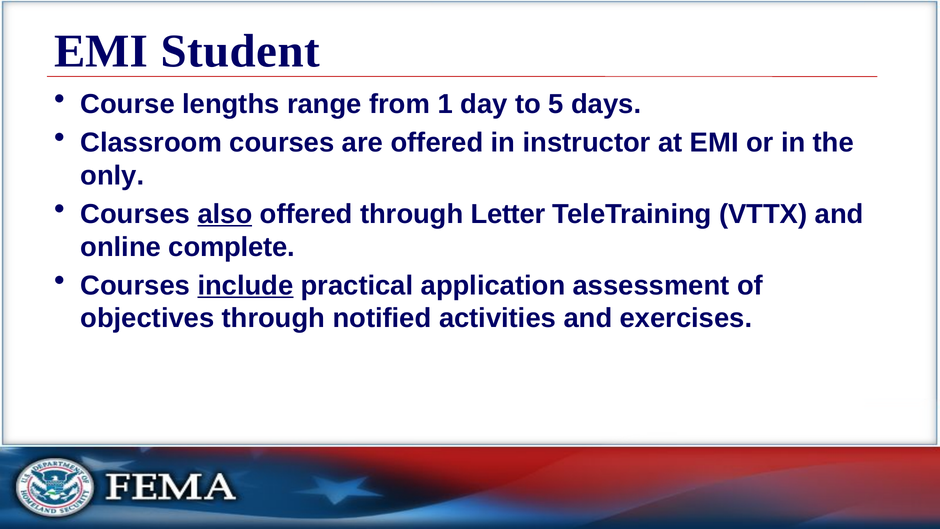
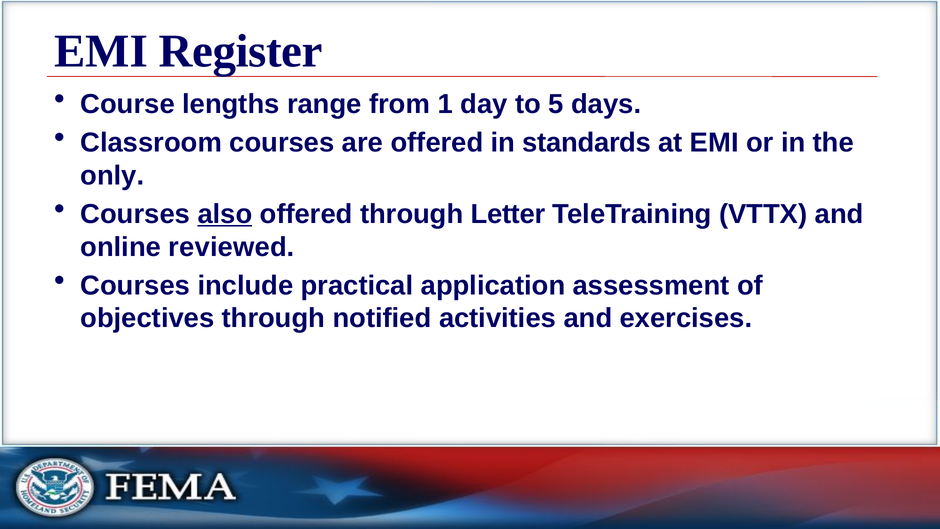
Student: Student -> Register
instructor: instructor -> standards
complete: complete -> reviewed
include underline: present -> none
